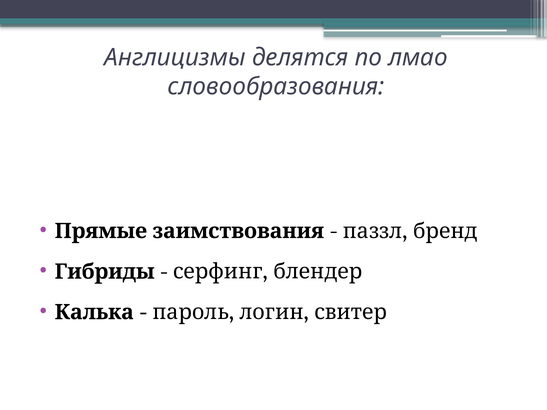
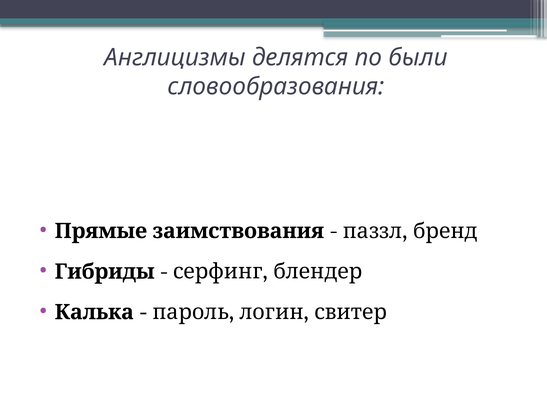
лмао: лмао -> были
